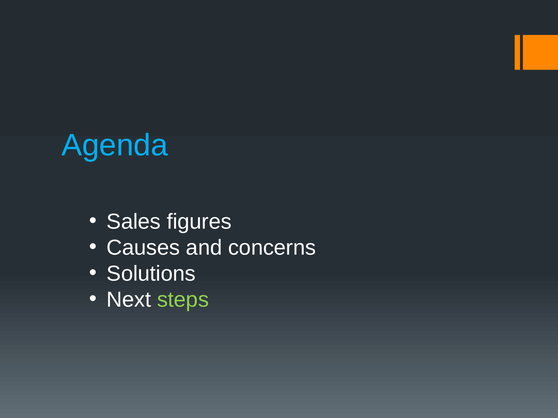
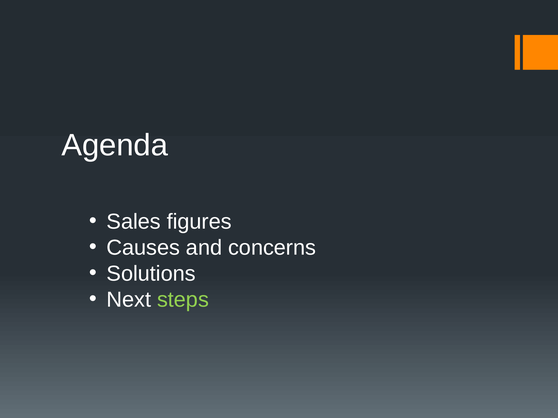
Agenda colour: light blue -> white
